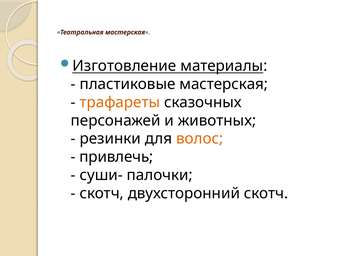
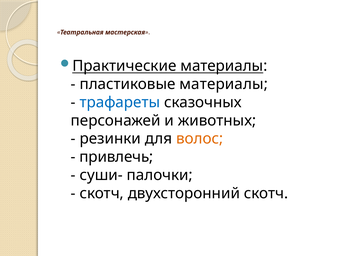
Изготовление: Изготовление -> Практические
пластиковые мастерская: мастерская -> материалы
трафареты colour: orange -> blue
